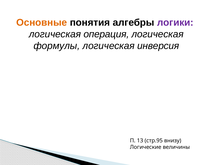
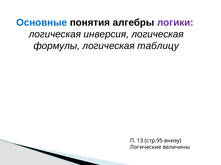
Основные colour: orange -> blue
операция: операция -> инверсия
инверсия: инверсия -> таблицу
